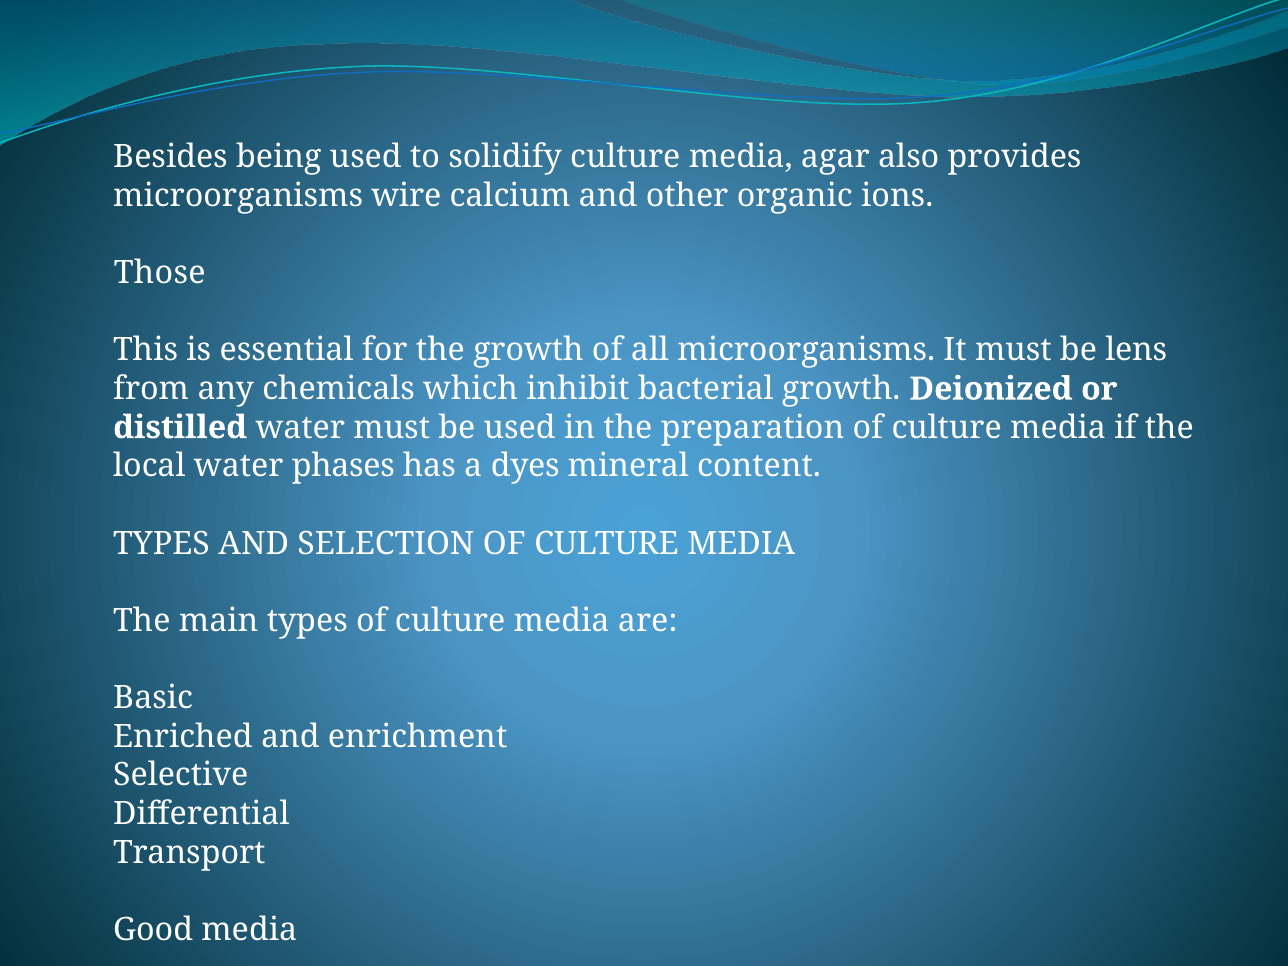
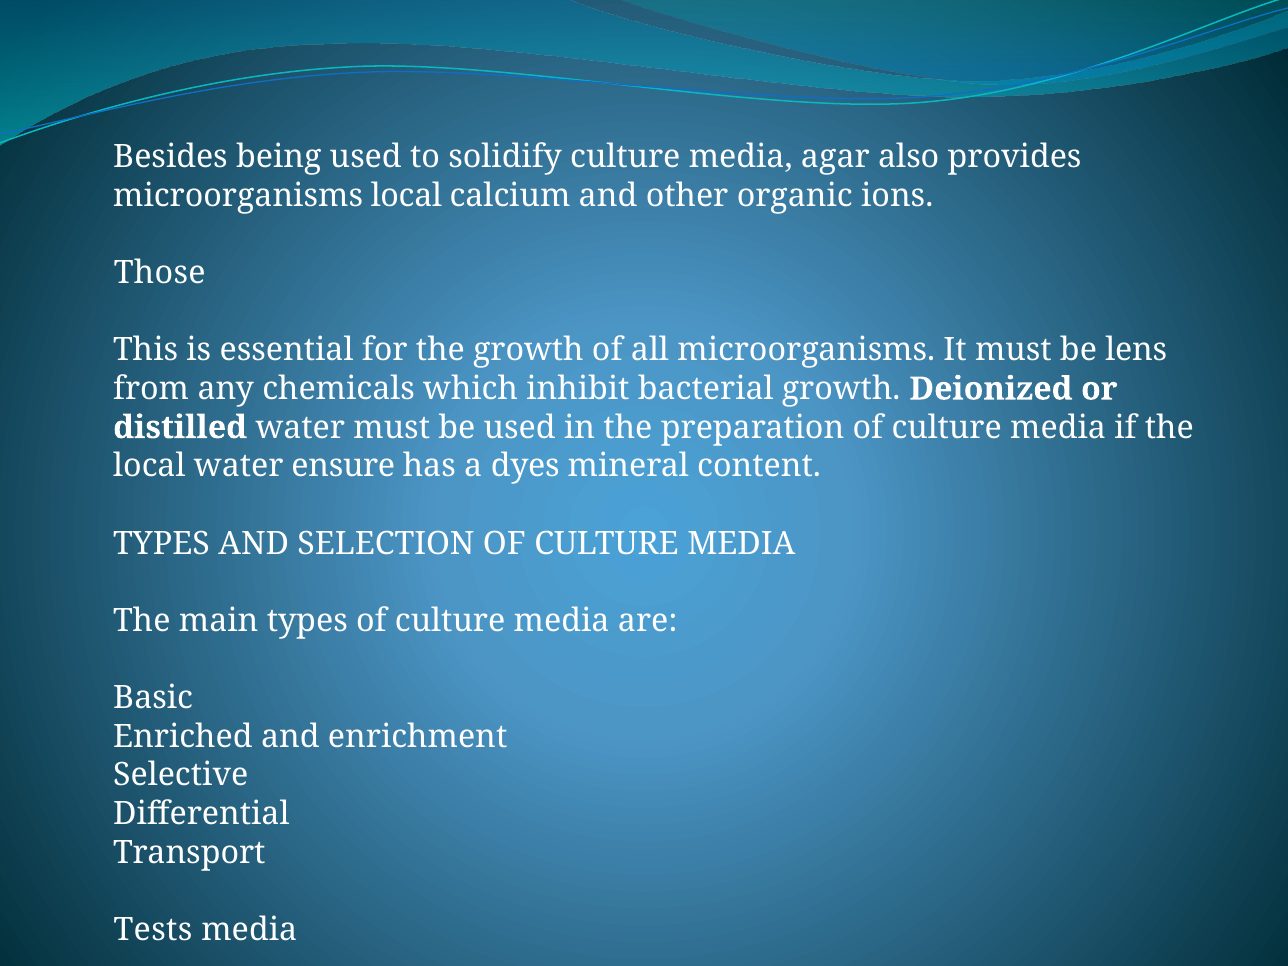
microorganisms wire: wire -> local
phases: phases -> ensure
Good: Good -> Tests
